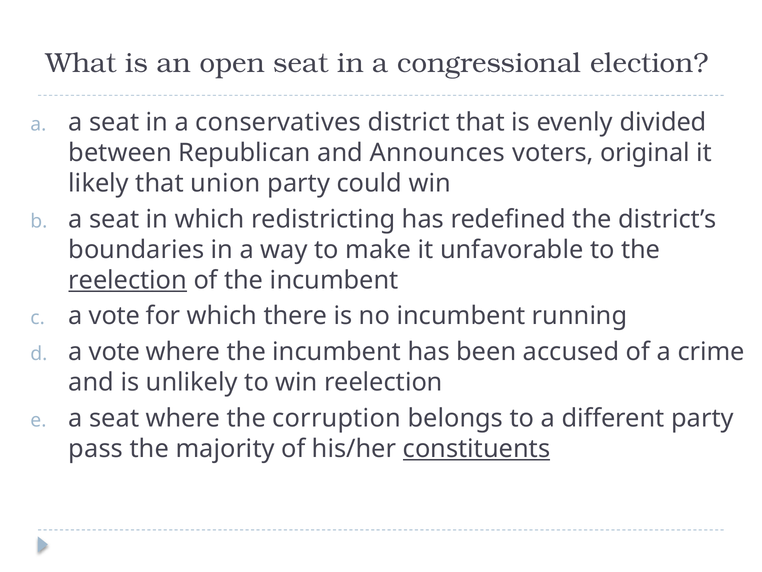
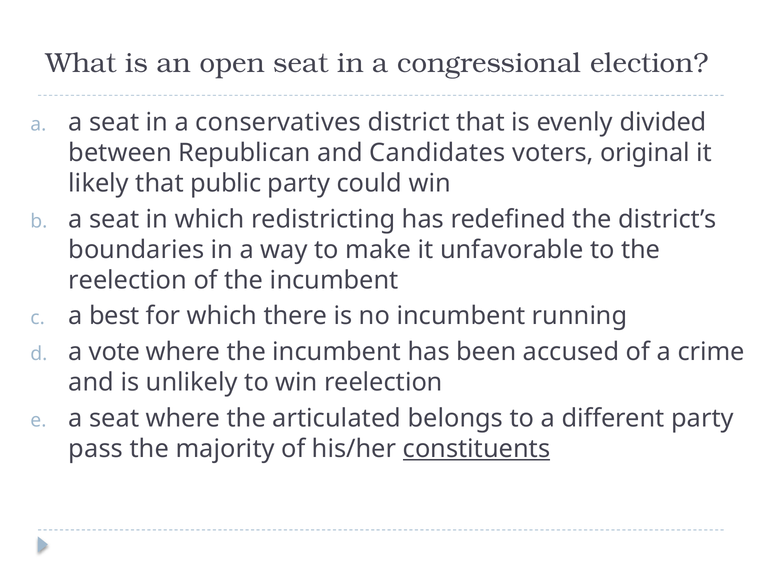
Announces: Announces -> Candidates
union: union -> public
reelection at (128, 280) underline: present -> none
vote at (114, 316): vote -> best
corruption: corruption -> articulated
